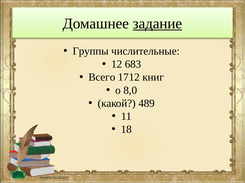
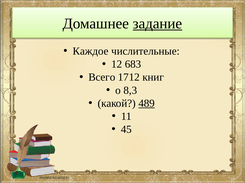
Группы: Группы -> Каждое
8,0: 8,0 -> 8,3
489 underline: none -> present
18: 18 -> 45
